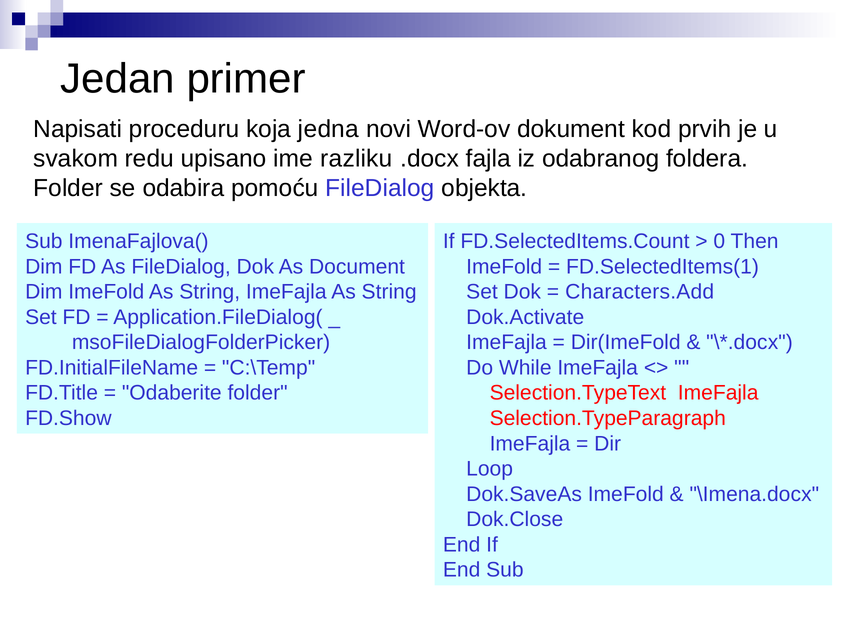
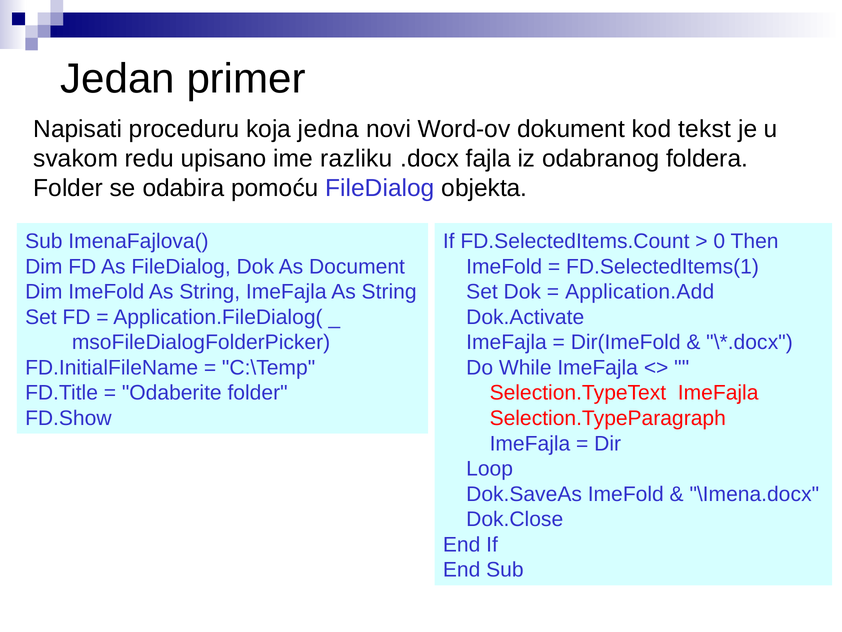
prvih: prvih -> tekst
Characters.Add: Characters.Add -> Application.Add
